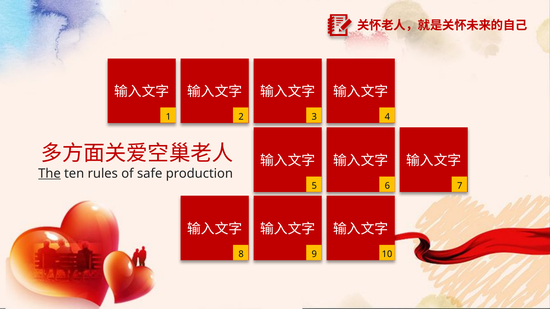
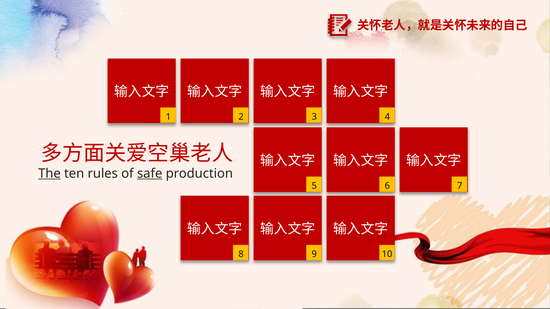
safe underline: none -> present
